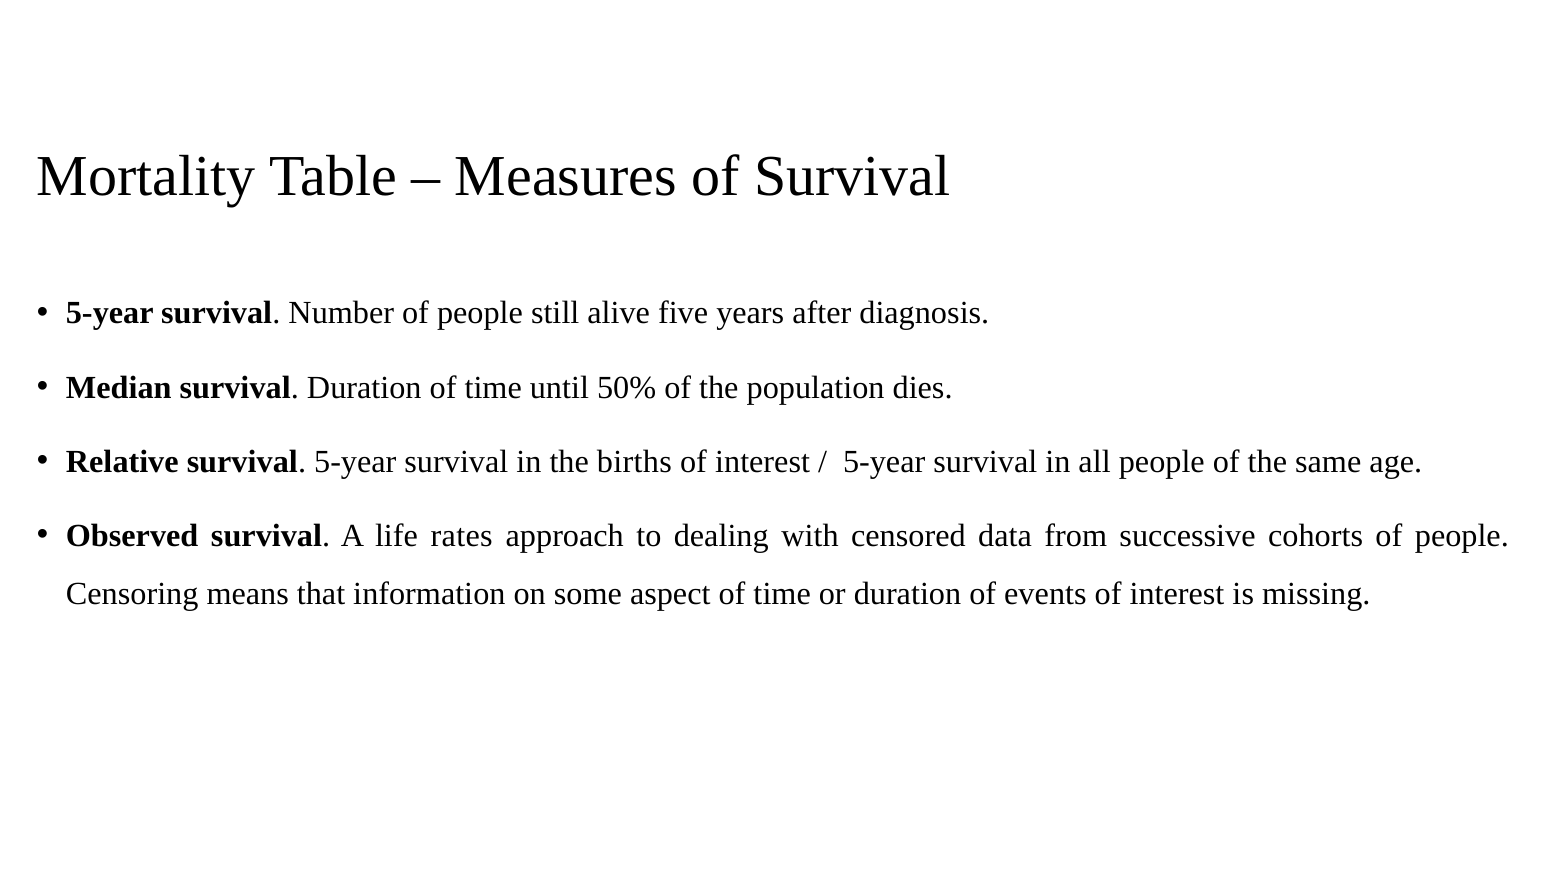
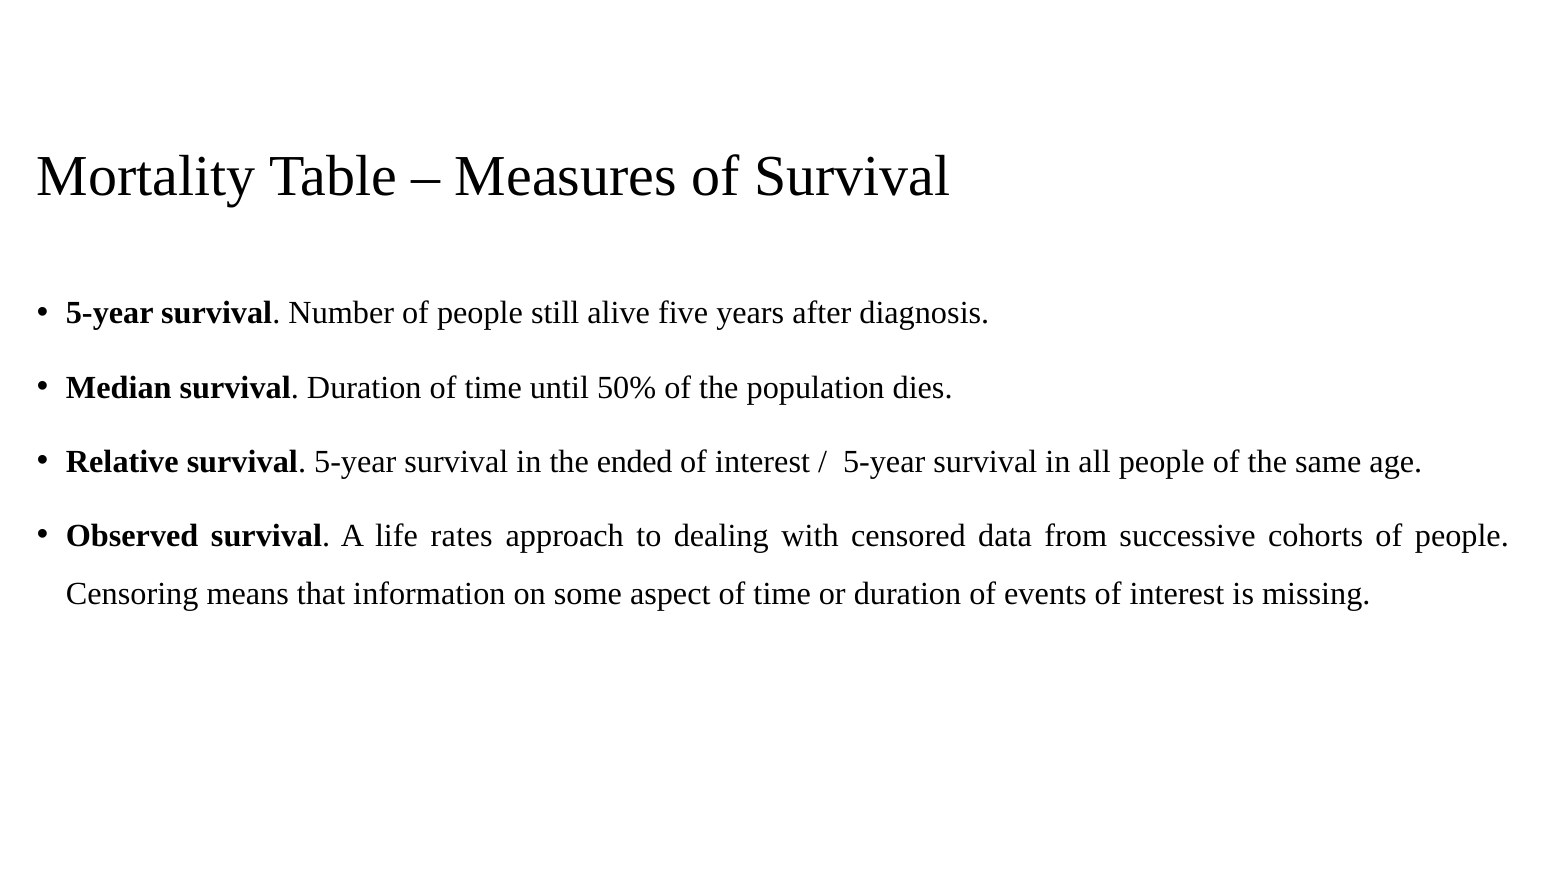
births: births -> ended
